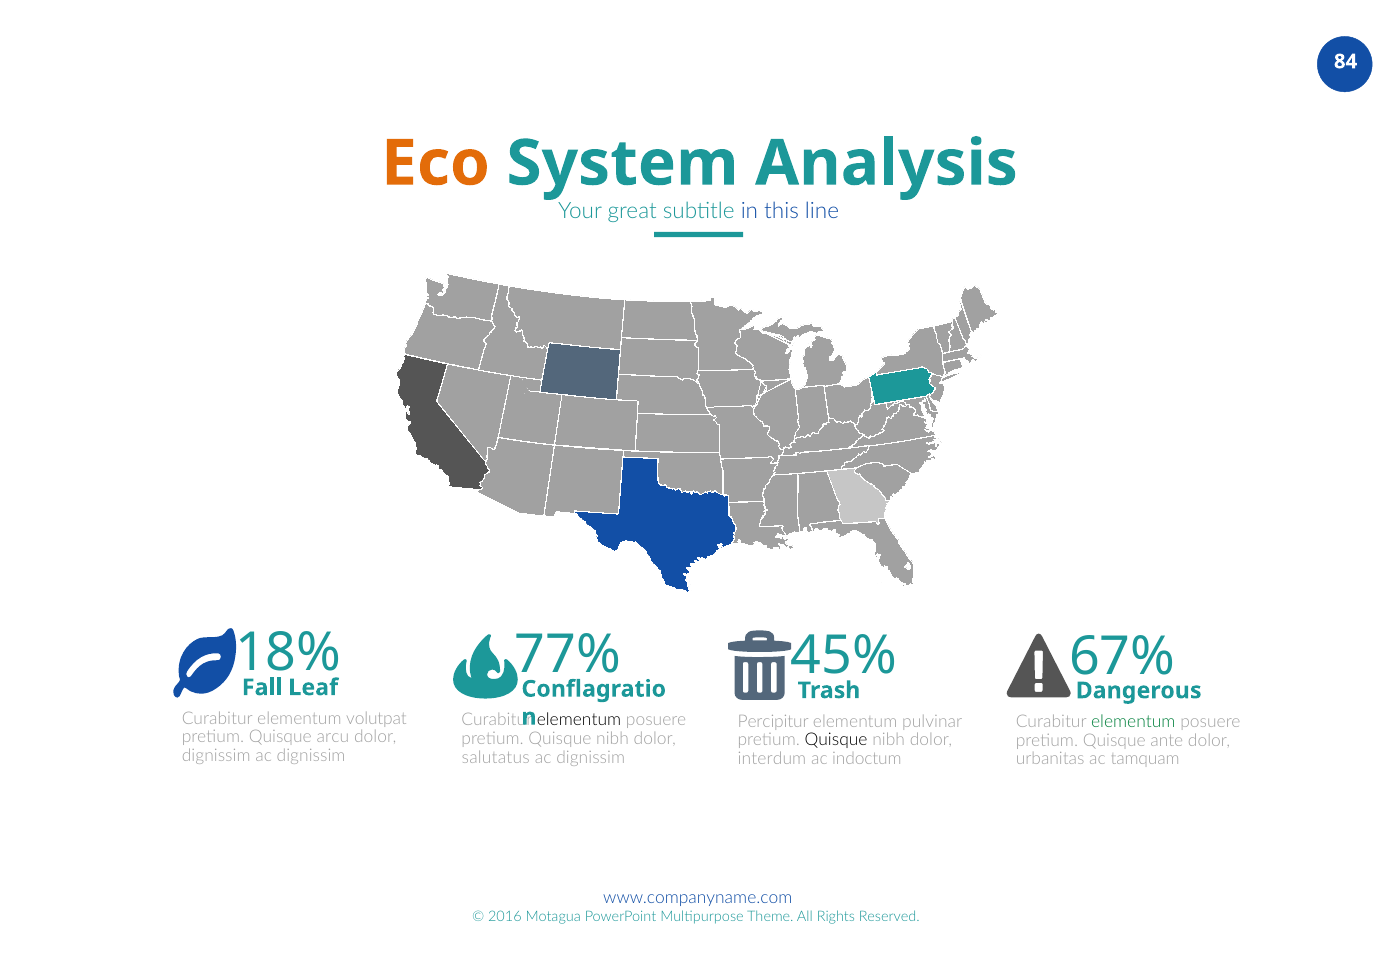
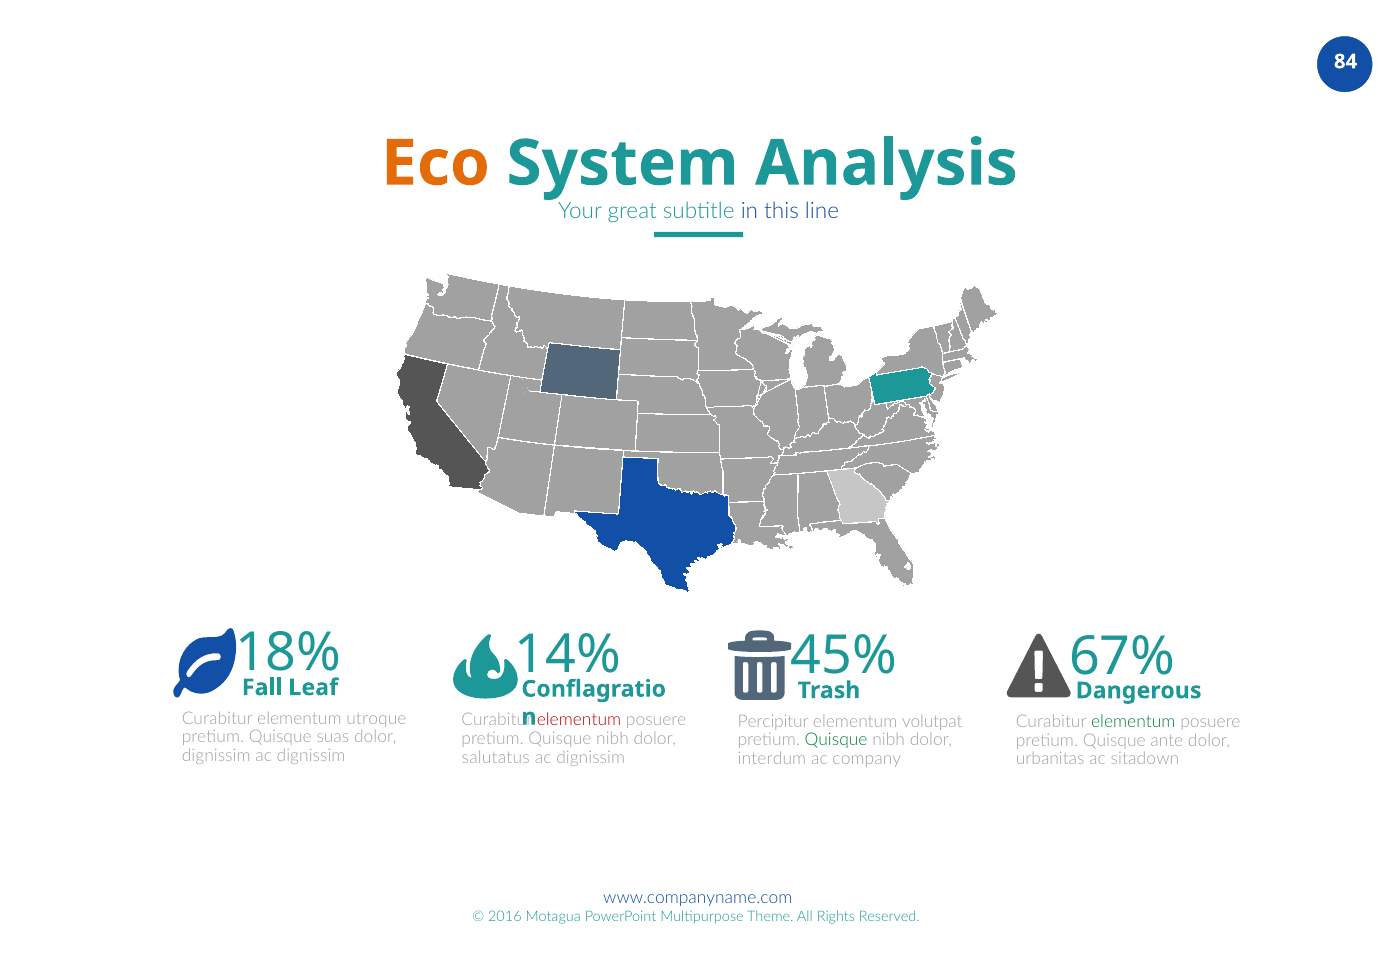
77%: 77% -> 14%
volutpat: volutpat -> utroque
pulvinar: pulvinar -> volutpat
elementum at (579, 720) colour: black -> red
arcu: arcu -> suas
Quisque at (836, 740) colour: black -> green
indoctum: indoctum -> company
tamquam: tamquam -> sitadown
